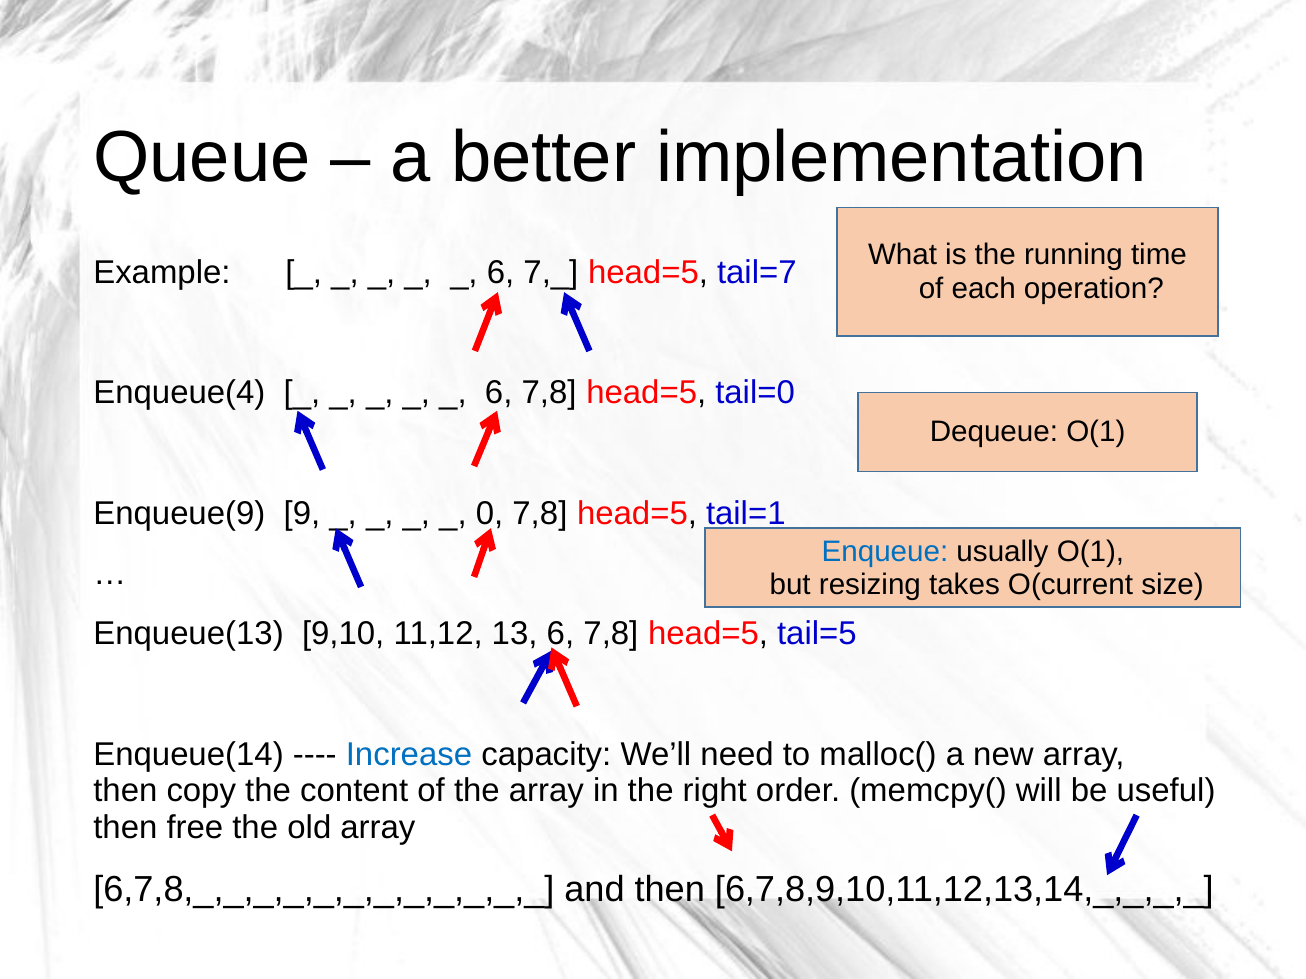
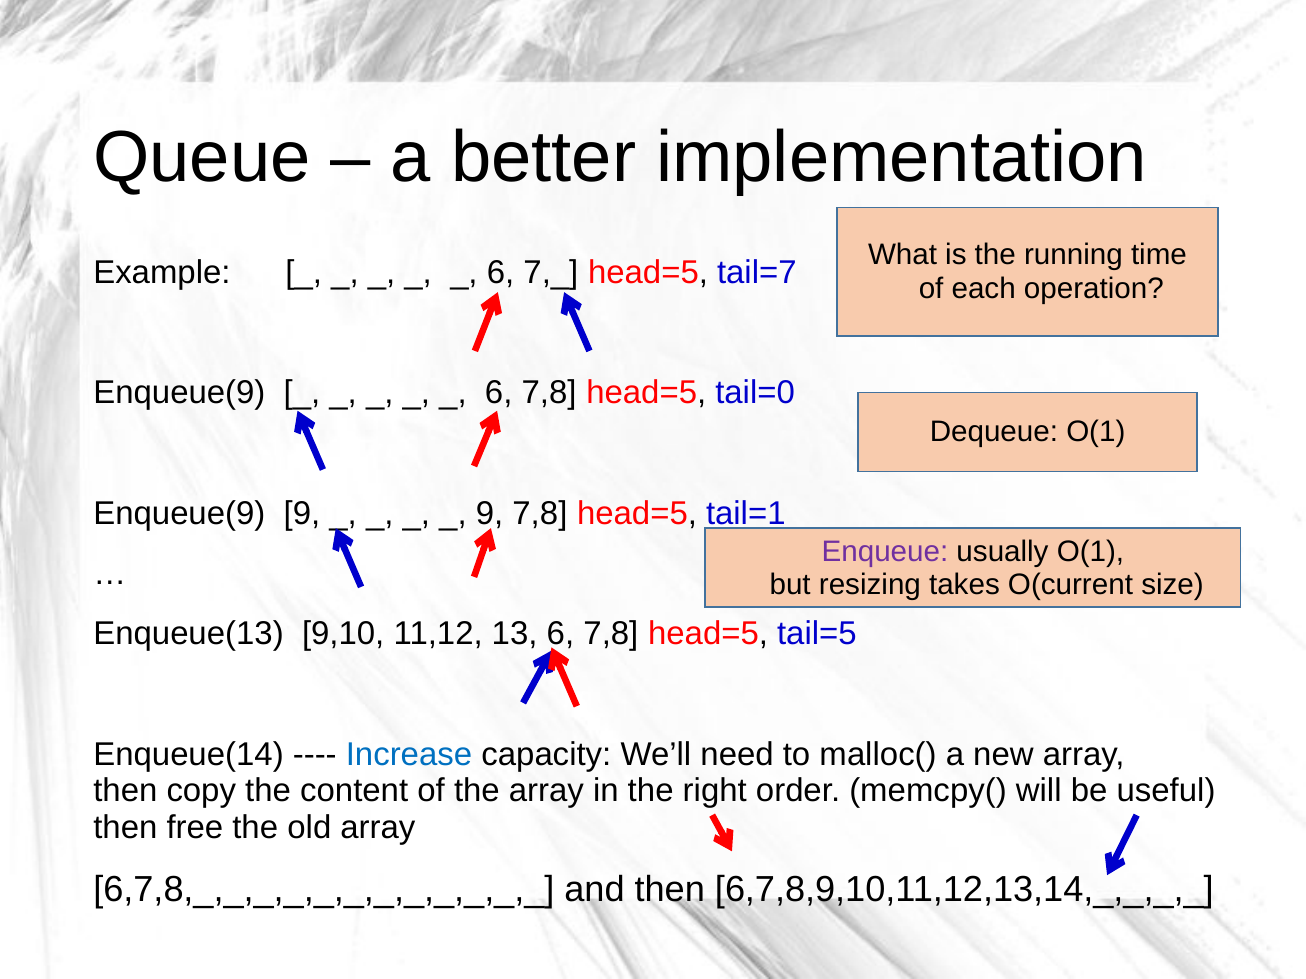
Enqueue(4 at (179, 393): Enqueue(4 -> Enqueue(9
0 at (490, 514): 0 -> 9
Enqueue colour: blue -> purple
